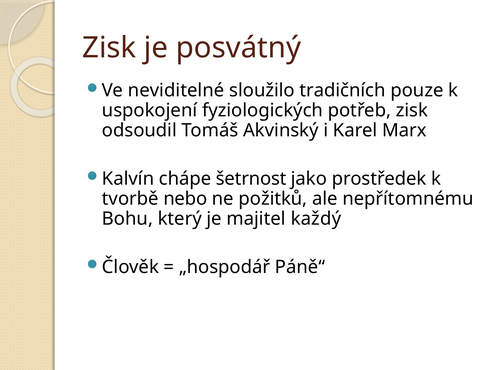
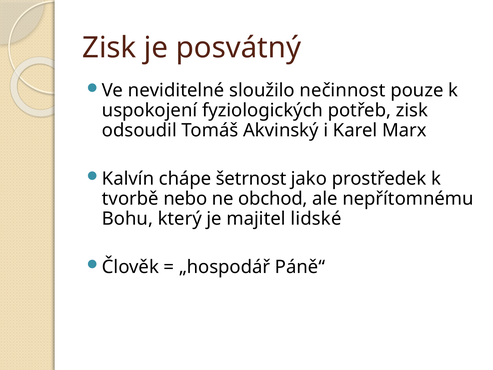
tradičních: tradičních -> nečinnost
požitků: požitků -> obchod
každý: každý -> lidské
